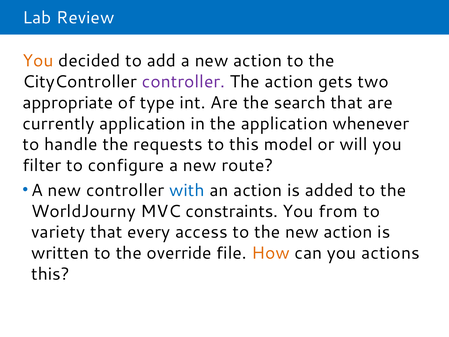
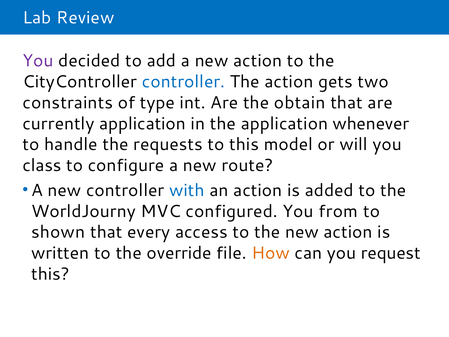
You at (38, 61) colour: orange -> purple
controller at (184, 82) colour: purple -> blue
appropriate: appropriate -> constraints
search: search -> obtain
filter: filter -> class
constraints: constraints -> configured
variety: variety -> shown
actions: actions -> request
